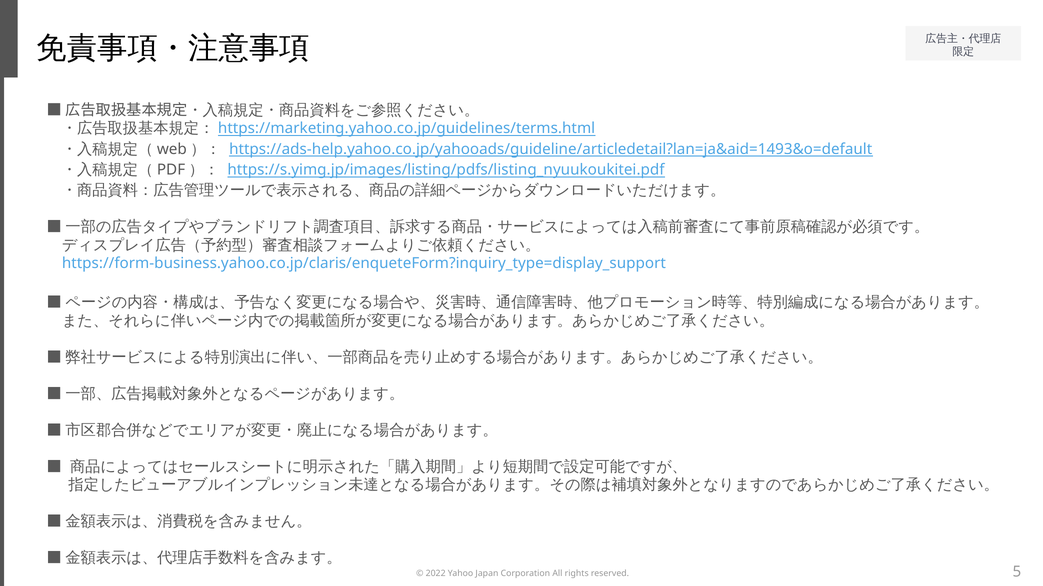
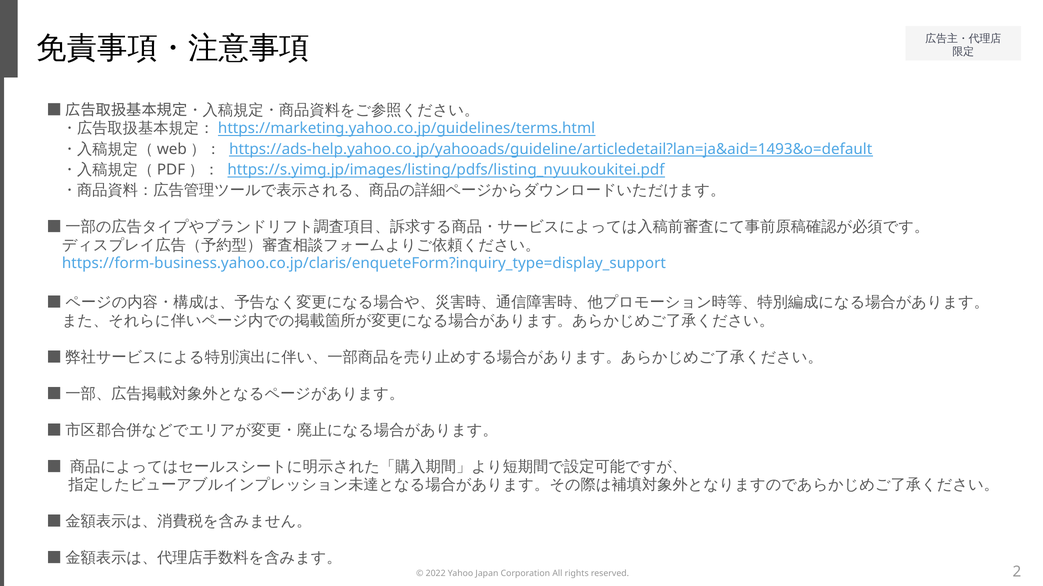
5: 5 -> 2
